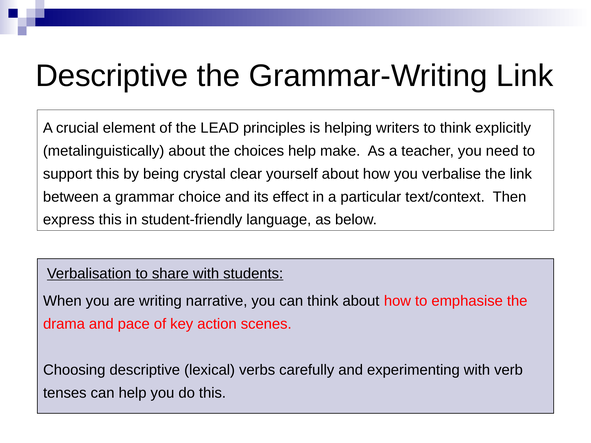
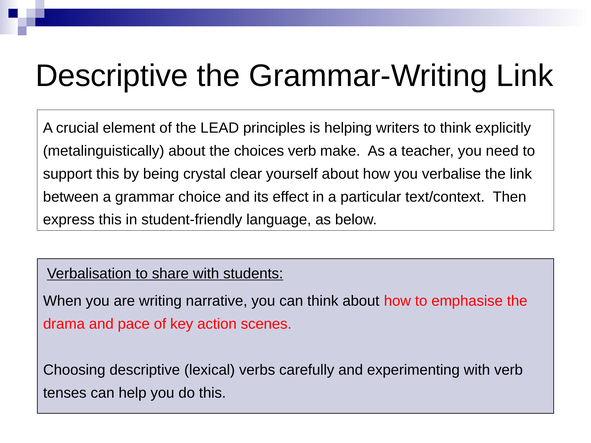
choices help: help -> verb
